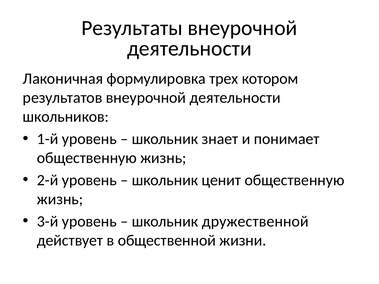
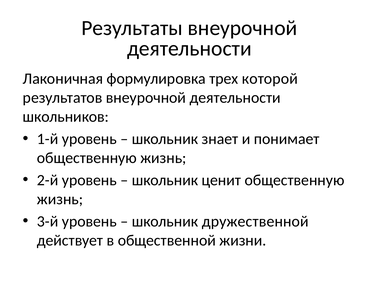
котором: котором -> которой
